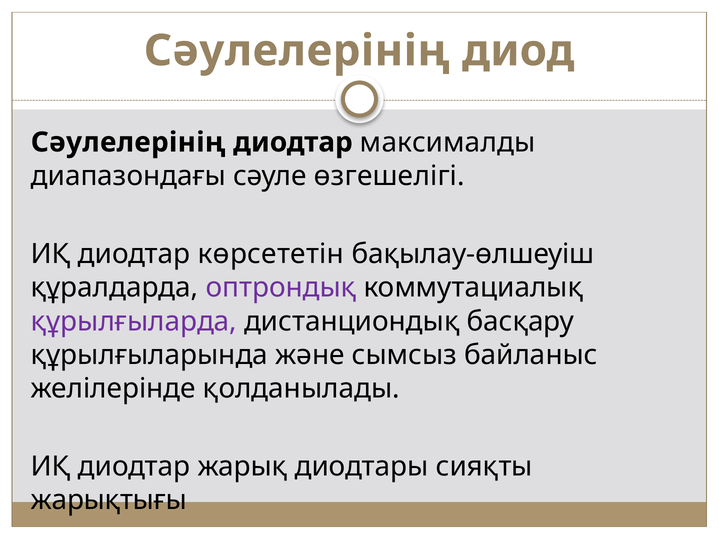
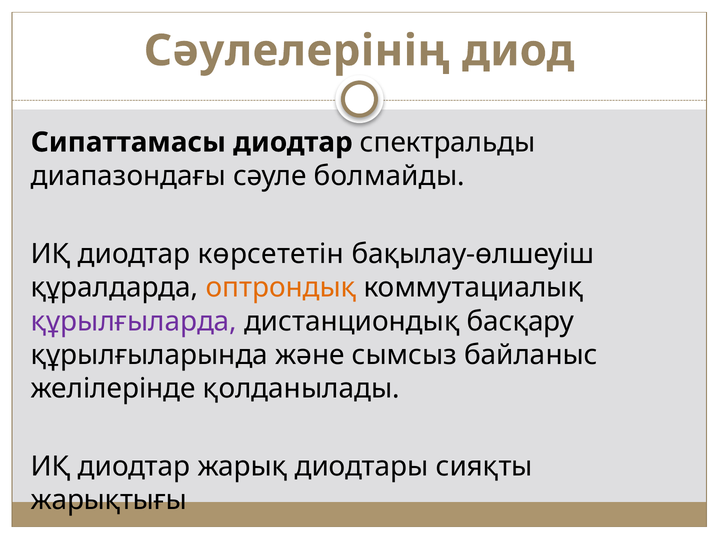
Сәулелерiнiң at (128, 142): Сәулелерiнiң -> Сипаттамасы
максималды: максималды -> спектральды
өзгешелігі: өзгешелігі -> болмайды
оптрондық colour: purple -> orange
